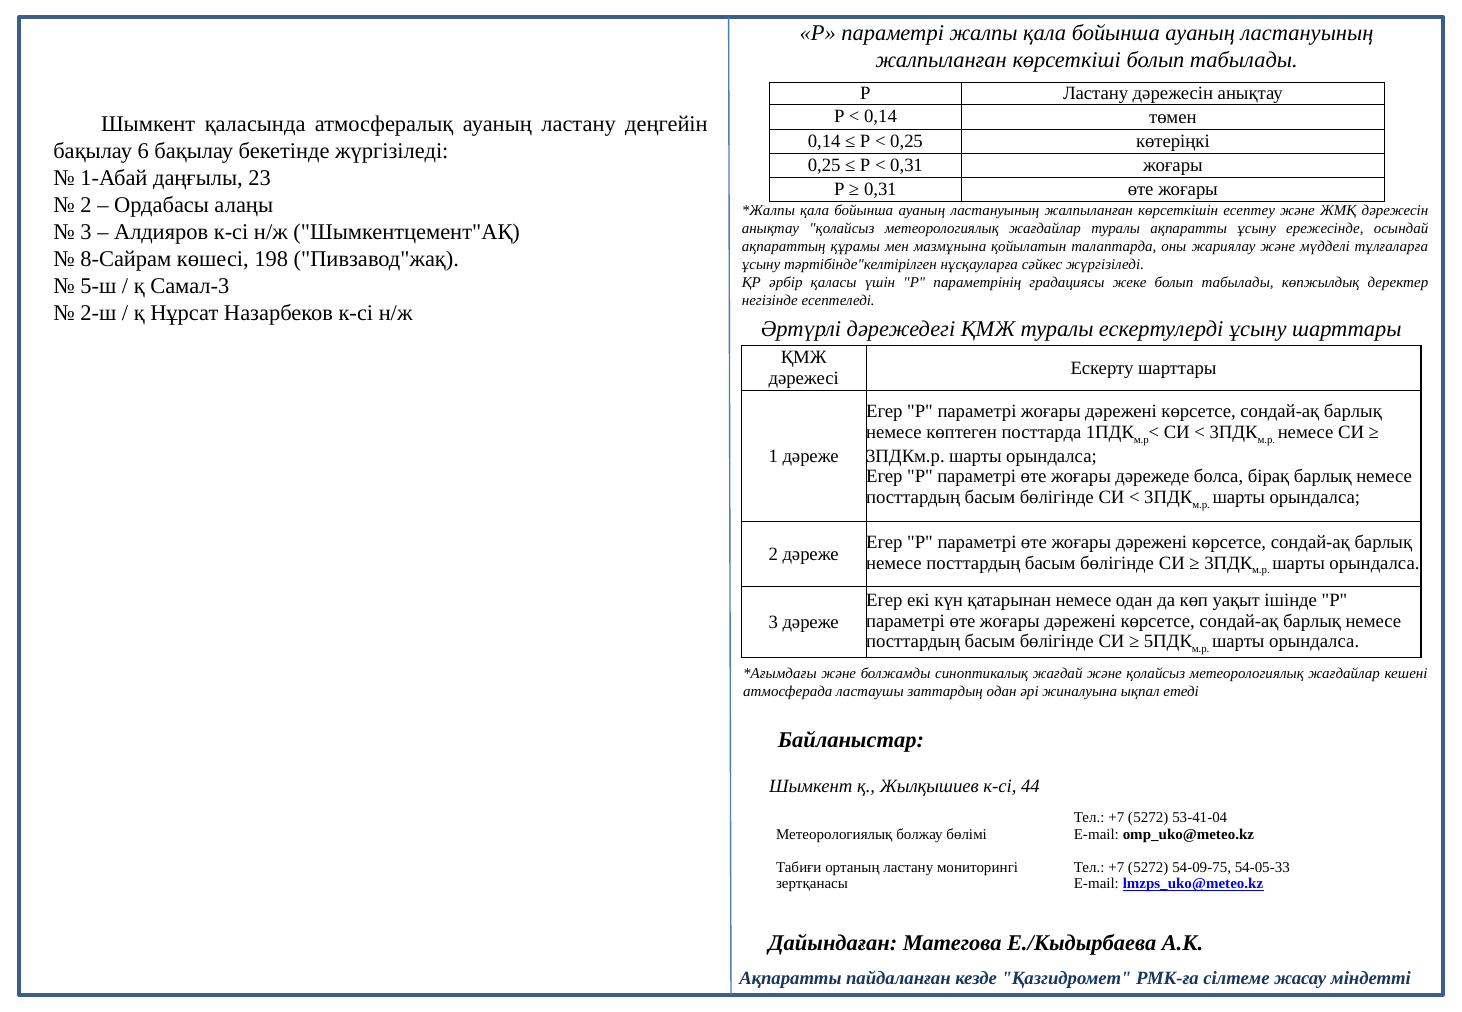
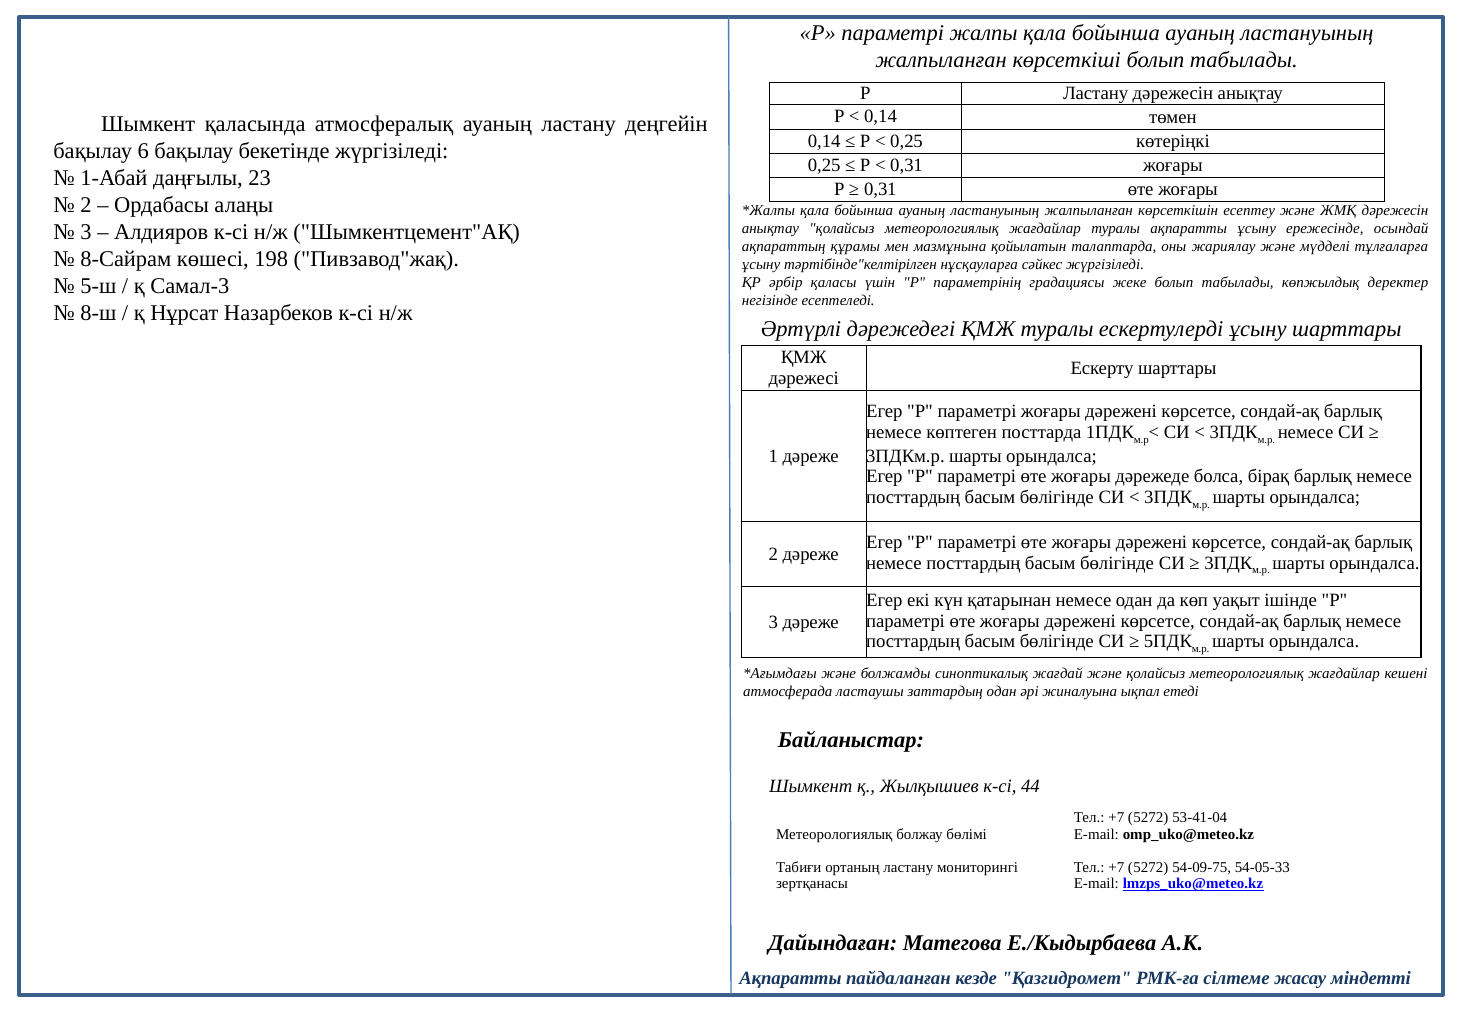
2-ш: 2-ш -> 8-ш
